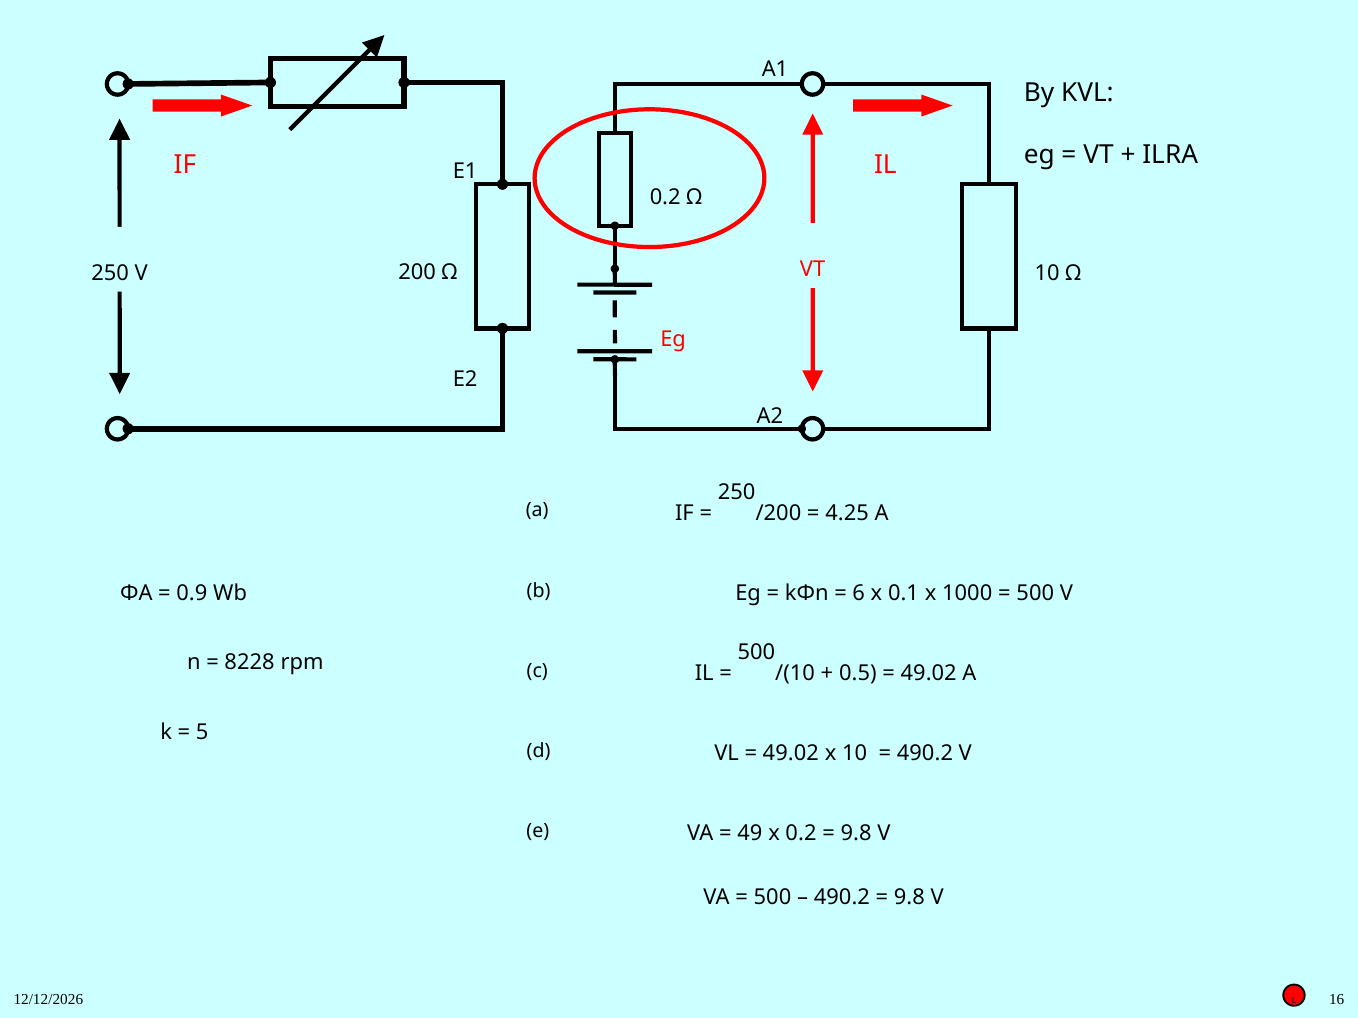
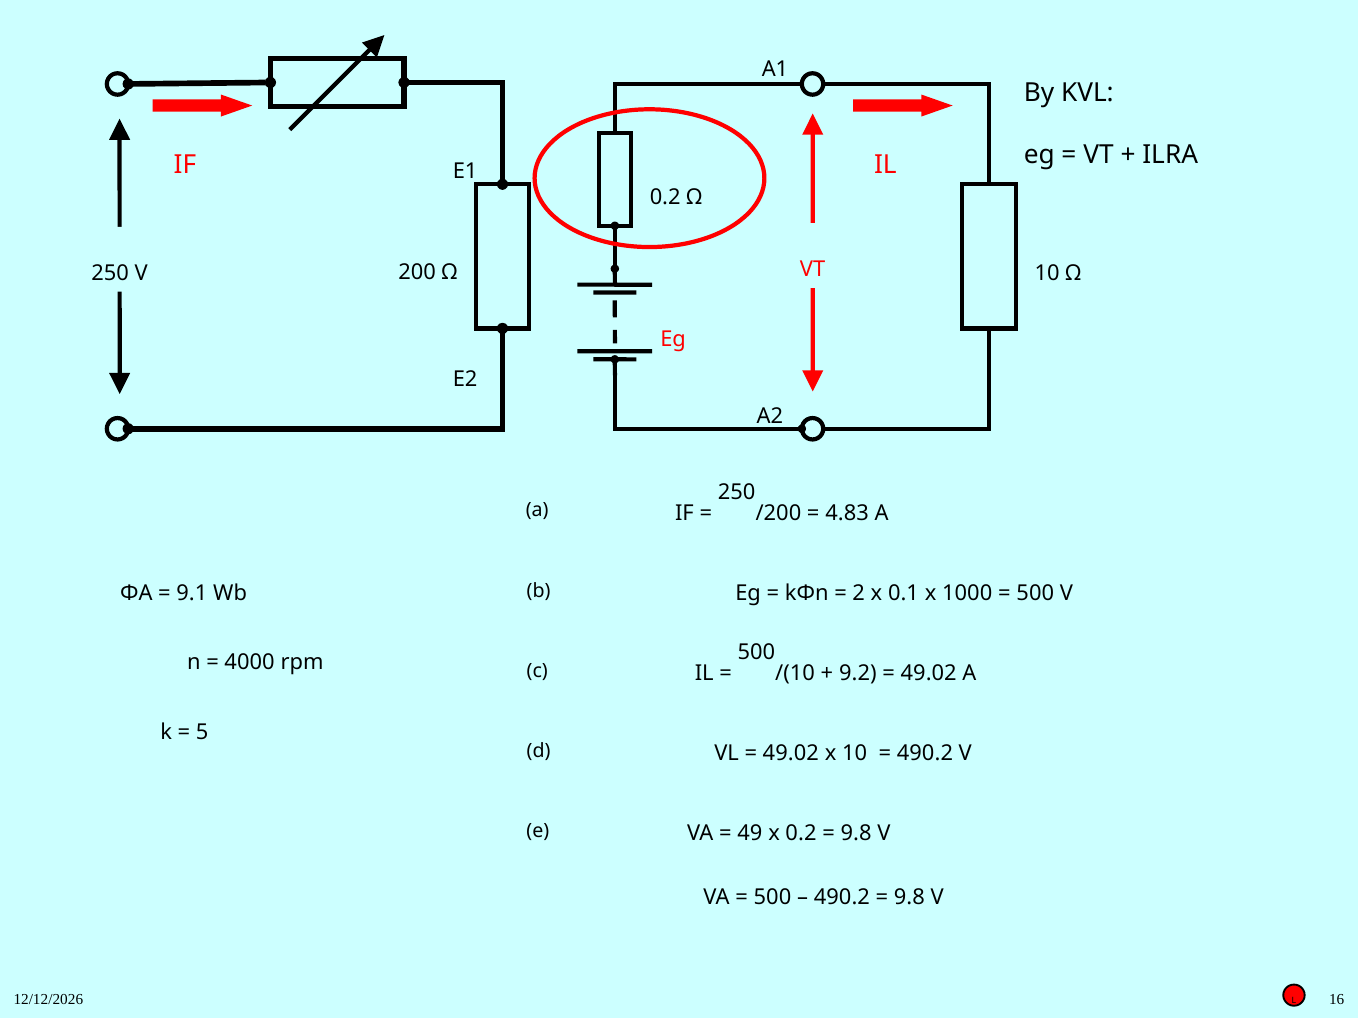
4.25: 4.25 -> 4.83
0.9: 0.9 -> 9.1
6: 6 -> 2
8228: 8228 -> 4000
0.5: 0.5 -> 9.2
